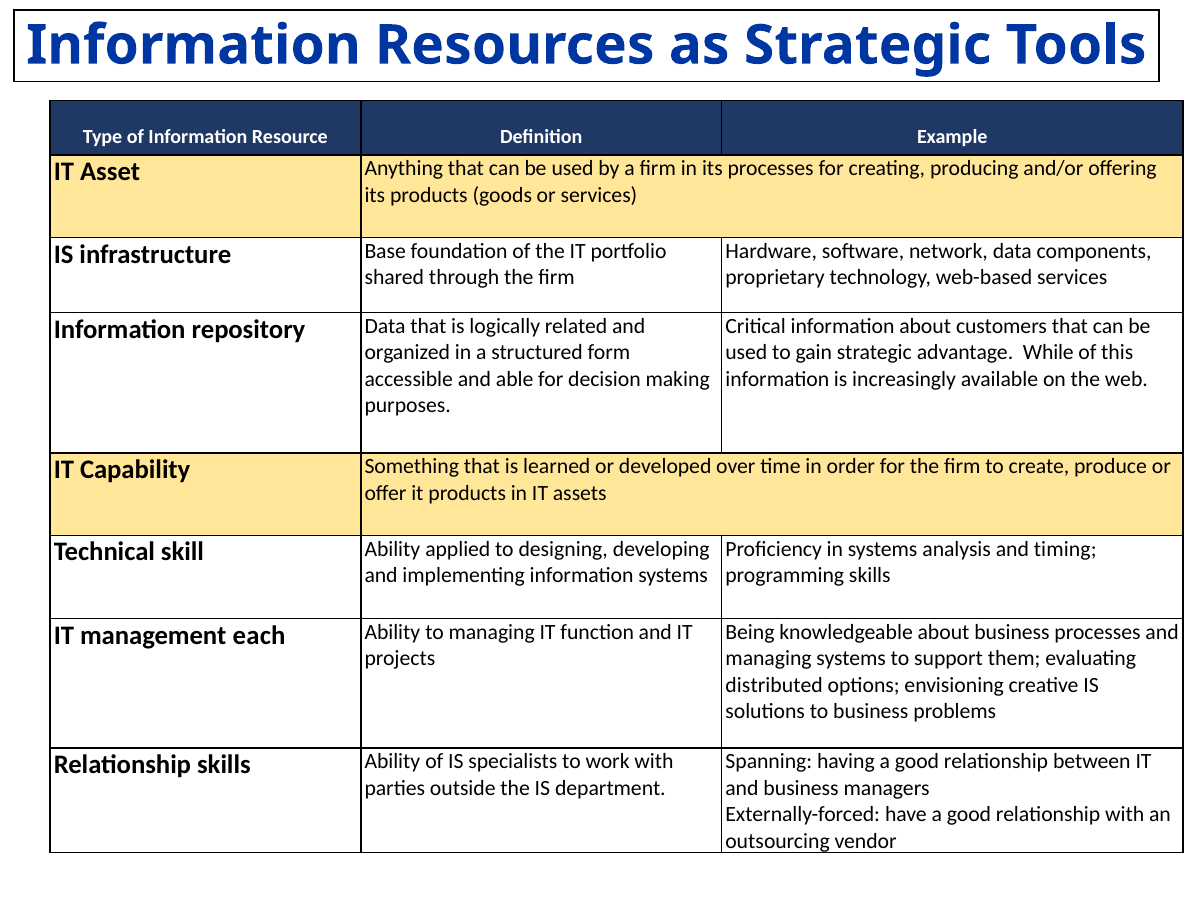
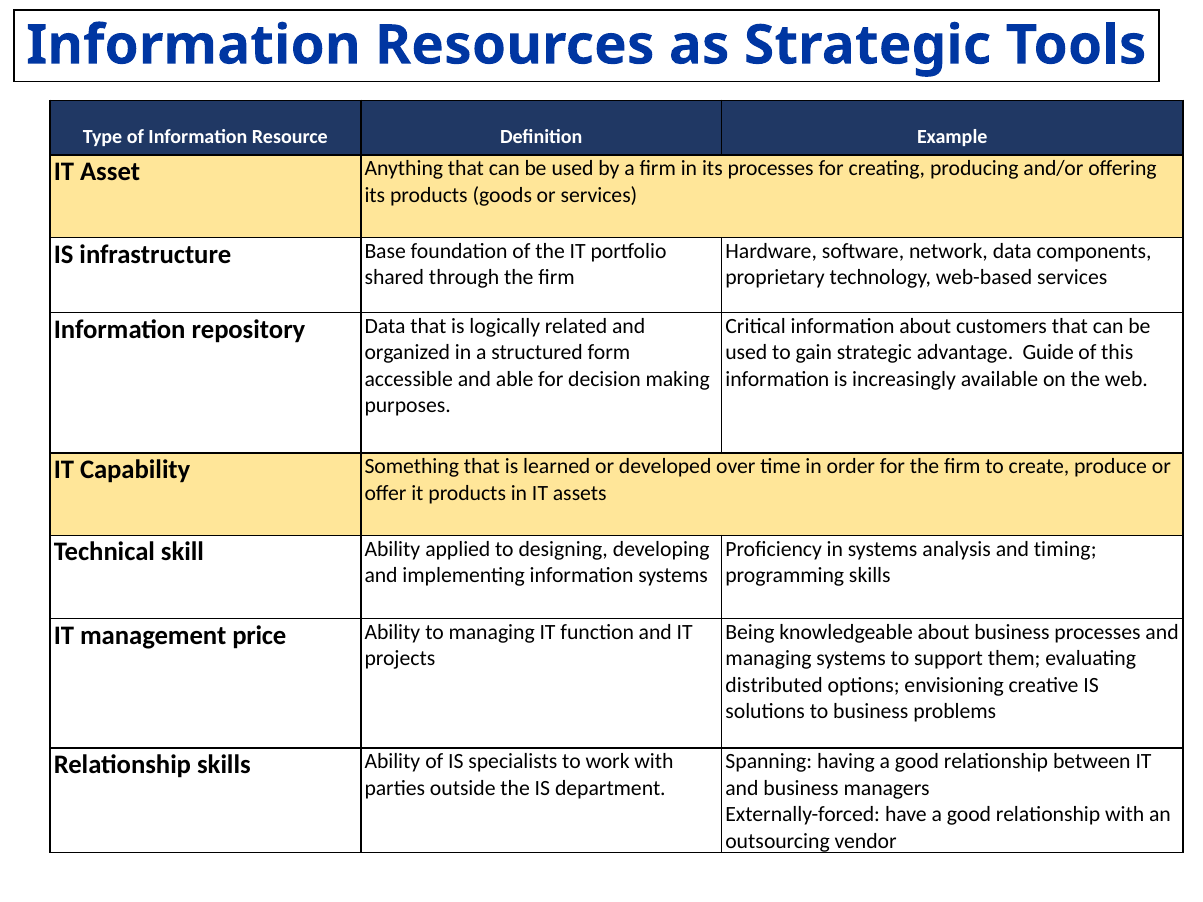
While: While -> Guide
each: each -> price
